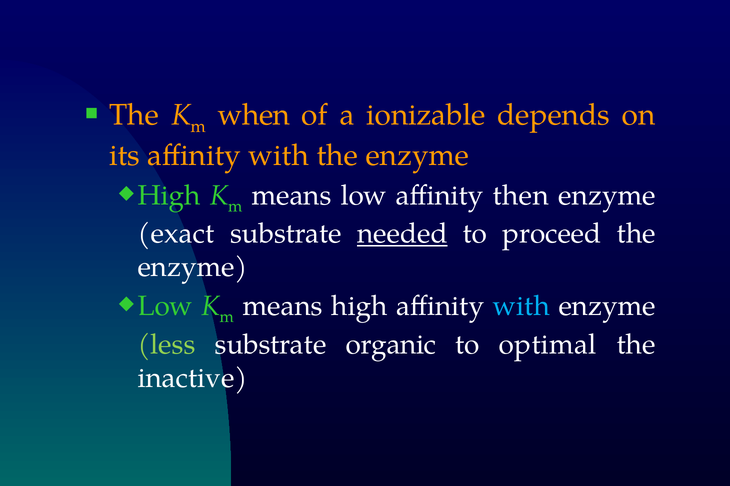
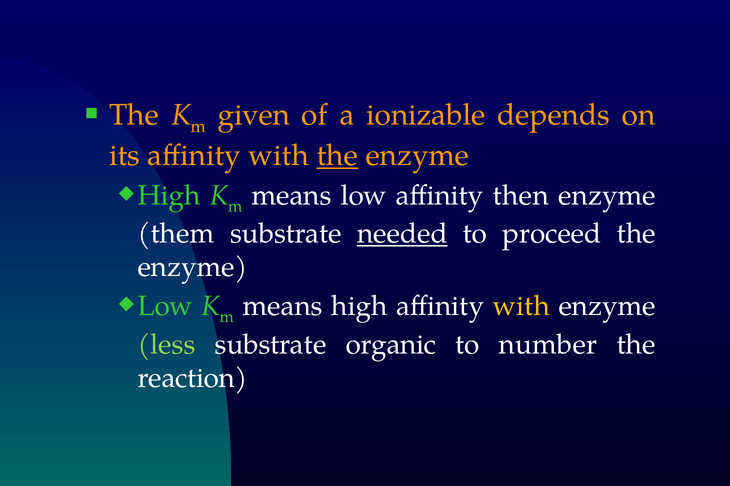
when: when -> given
the at (337, 156) underline: none -> present
exact: exact -> them
with at (521, 307) colour: light blue -> yellow
optimal: optimal -> number
inactive: inactive -> reaction
